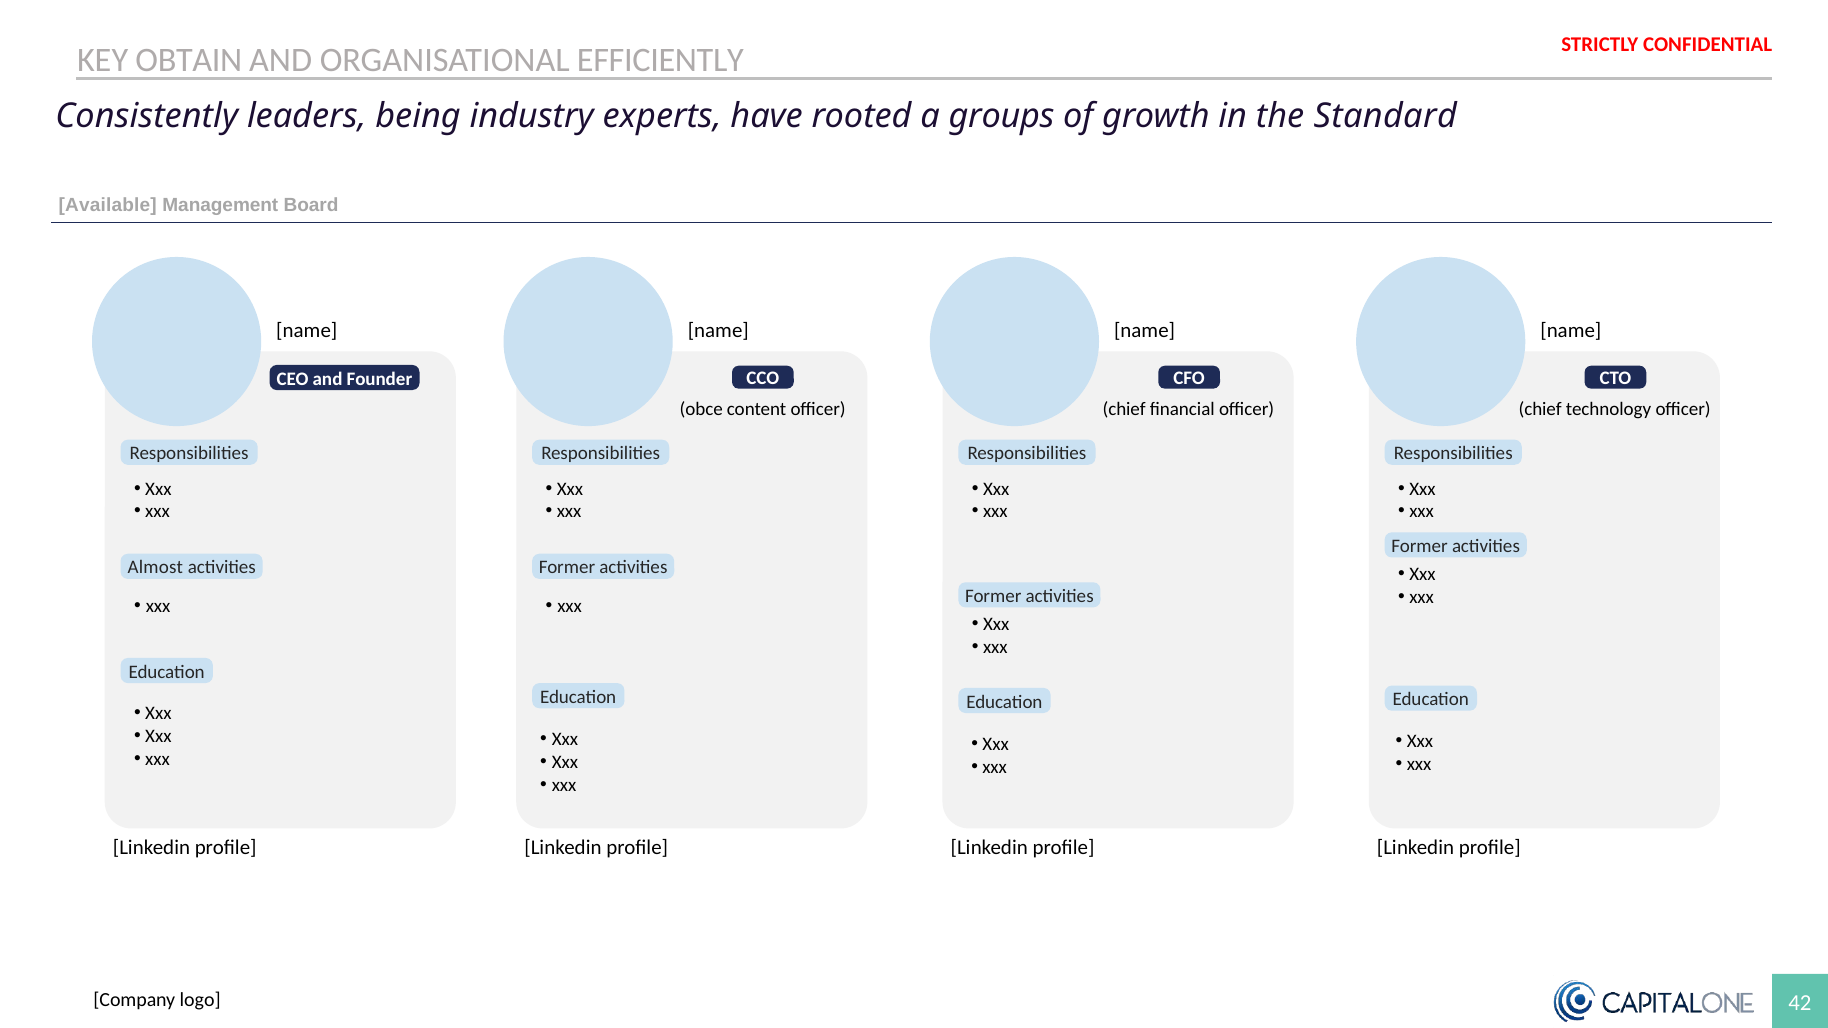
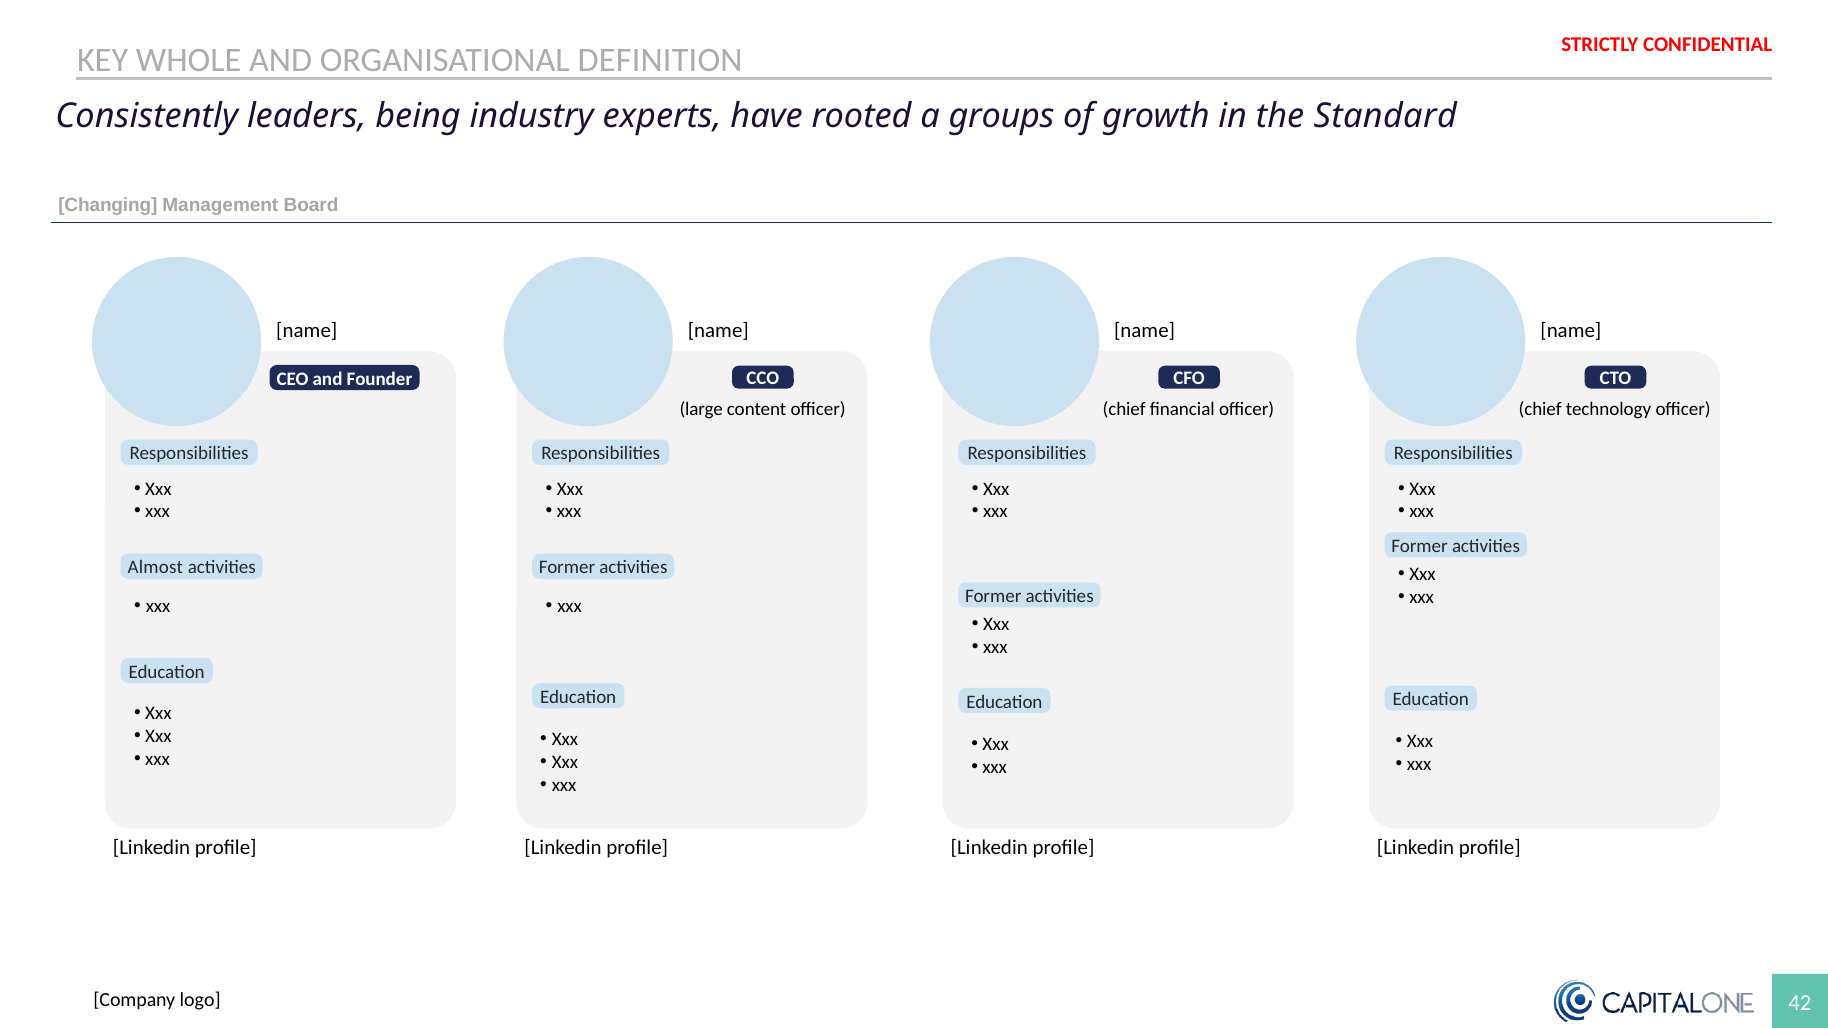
OBTAIN: OBTAIN -> WHOLE
EFFICIENTLY: EFFICIENTLY -> DEFINITION
Available: Available -> Changing
obce: obce -> large
